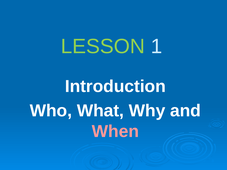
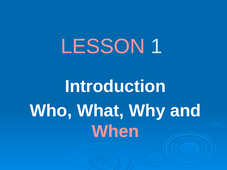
LESSON colour: light green -> pink
